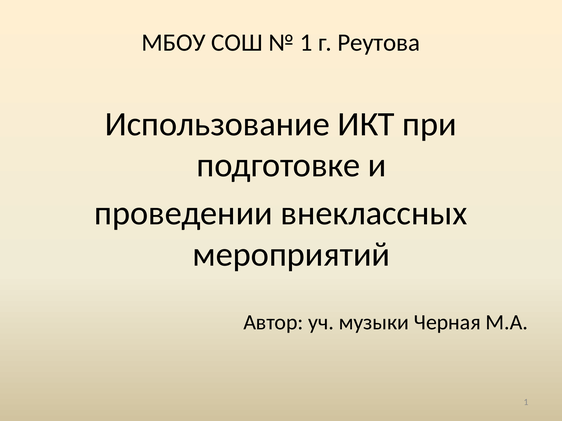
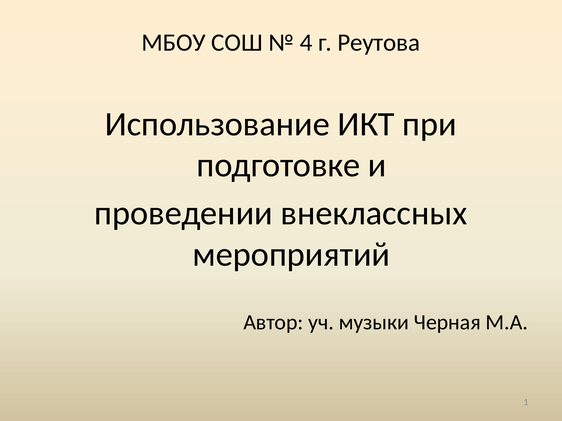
1 at (306, 43): 1 -> 4
